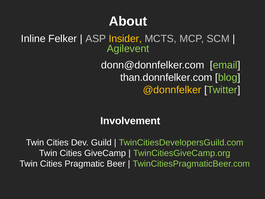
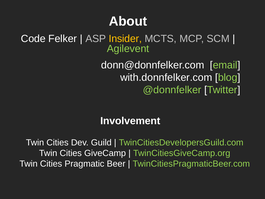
Inline: Inline -> Code
than.donnfelker.com: than.donnfelker.com -> with.donnfelker.com
@donnfelker colour: yellow -> light green
